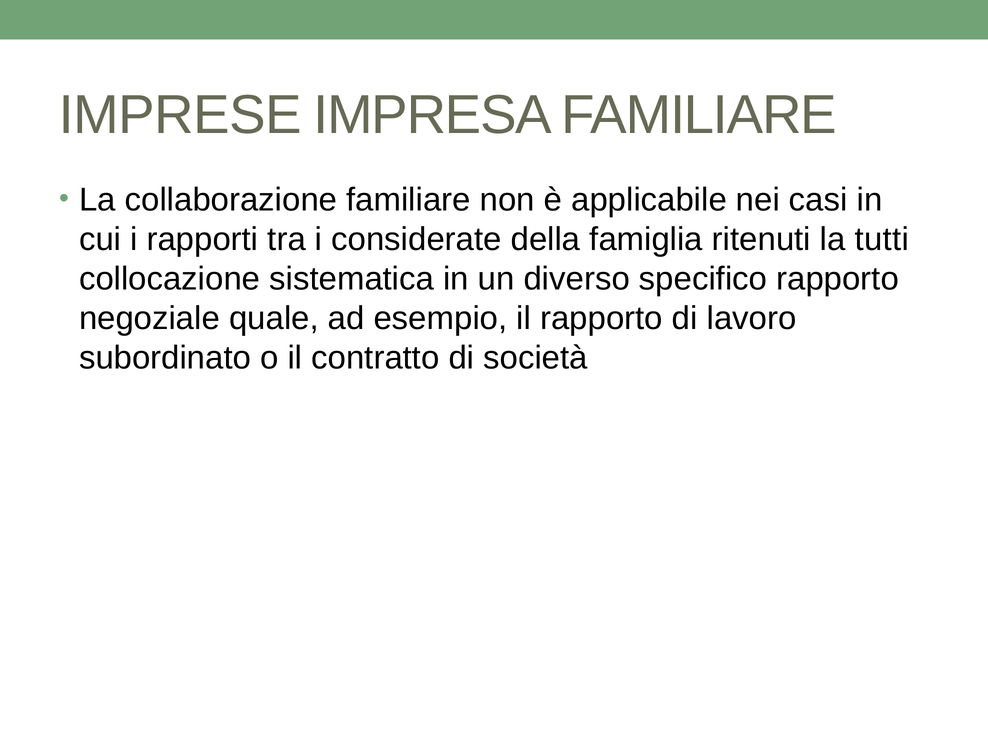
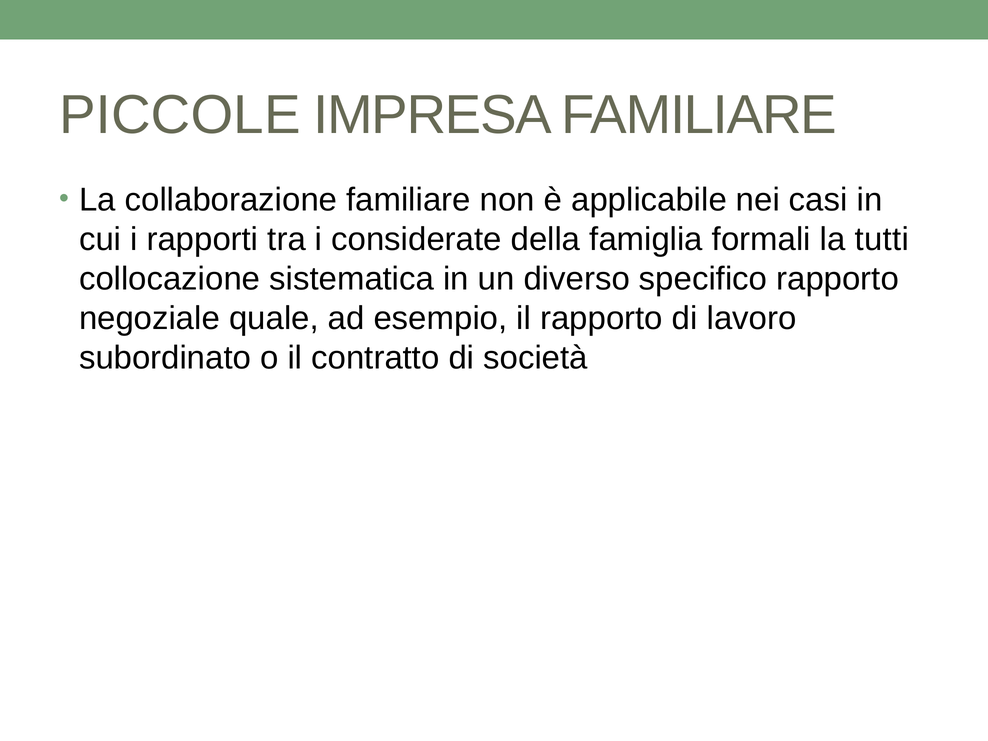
IMPRESE: IMPRESE -> PICCOLE
ritenuti: ritenuti -> formali
